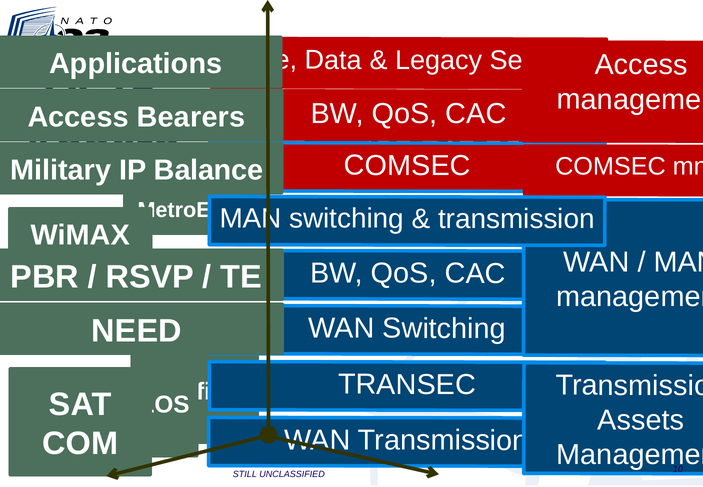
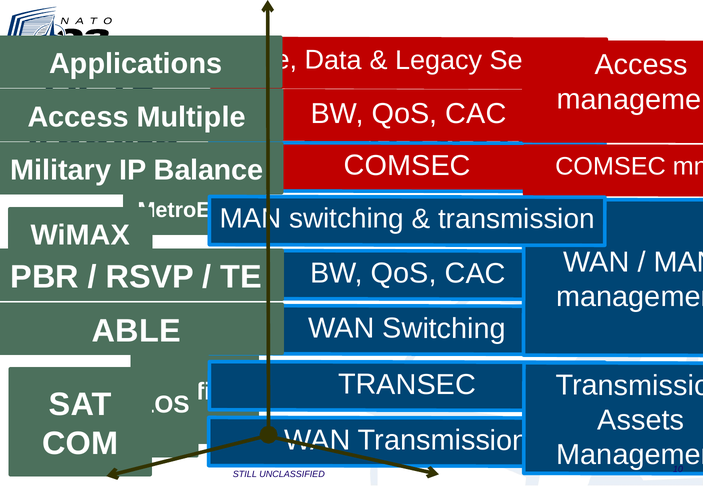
Bearers: Bearers -> Multiple
NEED: NEED -> ABLE
